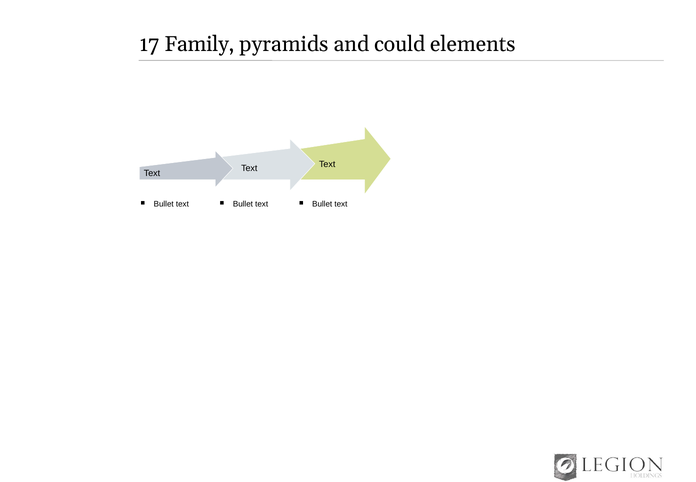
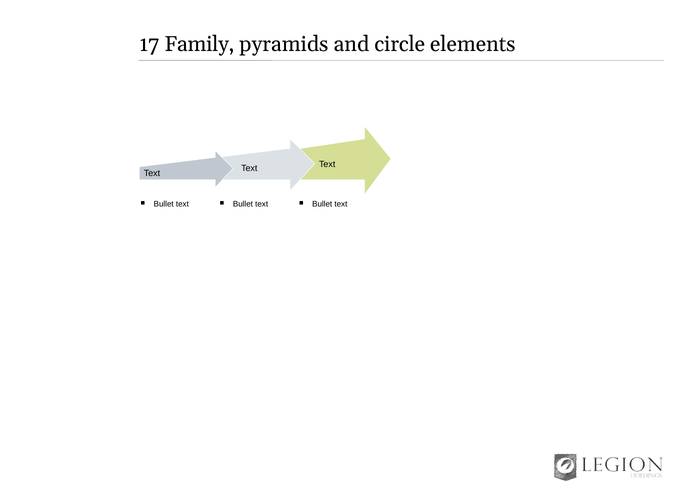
could: could -> circle
